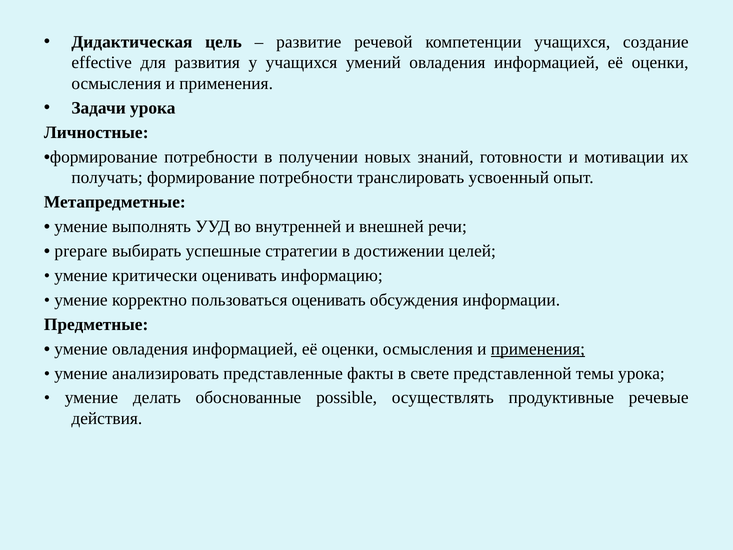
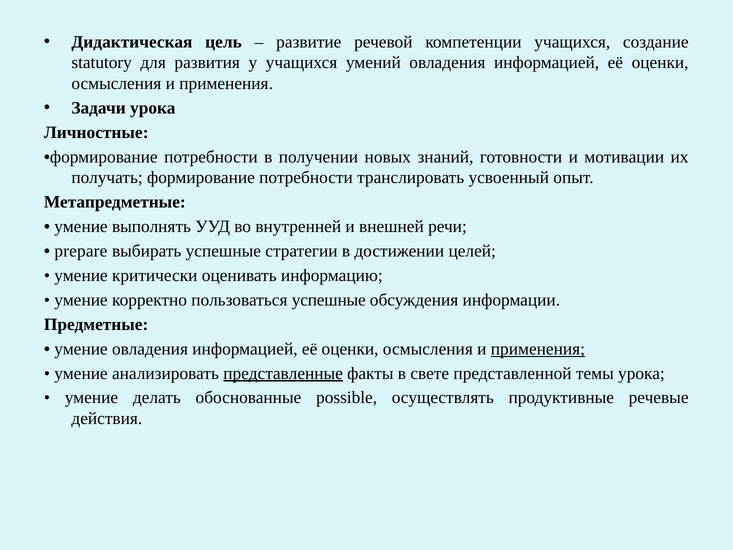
effective: effective -> statutory
пользоваться оценивать: оценивать -> успешные
представленные underline: none -> present
